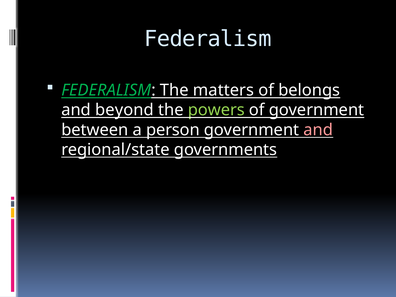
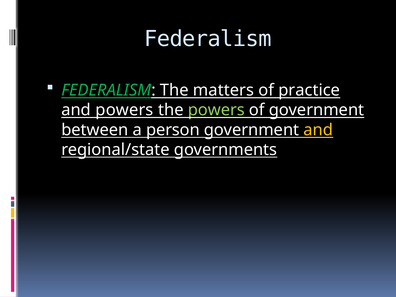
belongs: belongs -> practice
and beyond: beyond -> powers
and at (318, 130) colour: pink -> yellow
